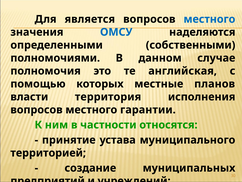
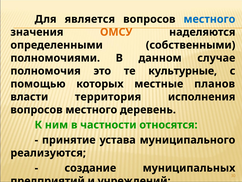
ОМСУ colour: blue -> orange
английская: английская -> культурные
гарантии: гарантии -> деревень
территорией: территорией -> реализуются
